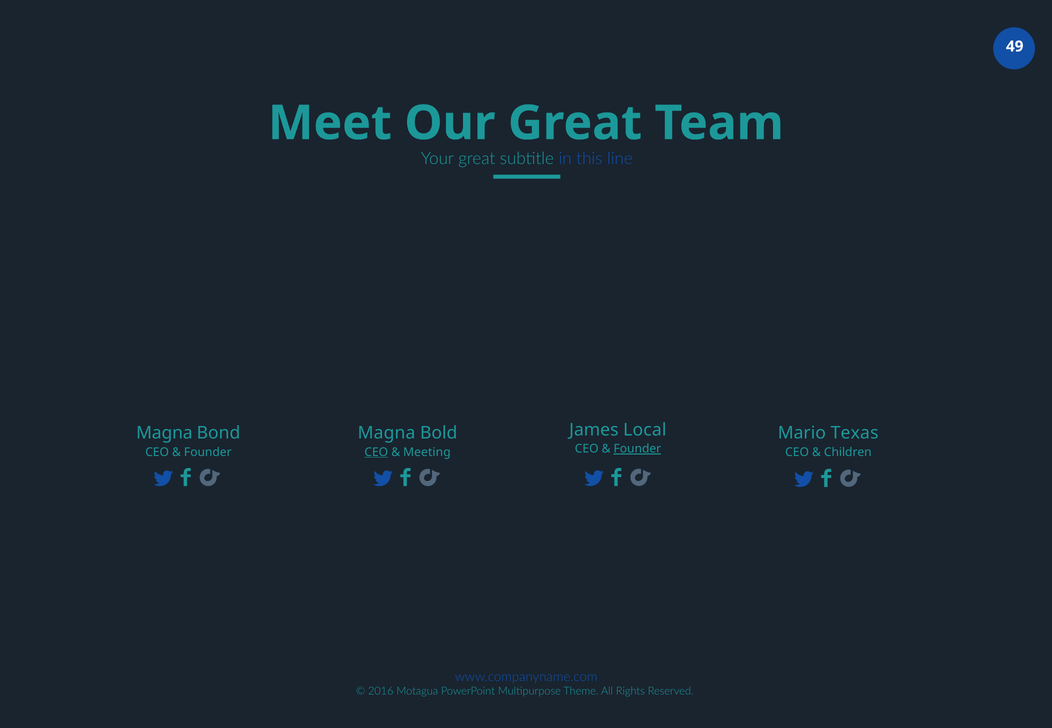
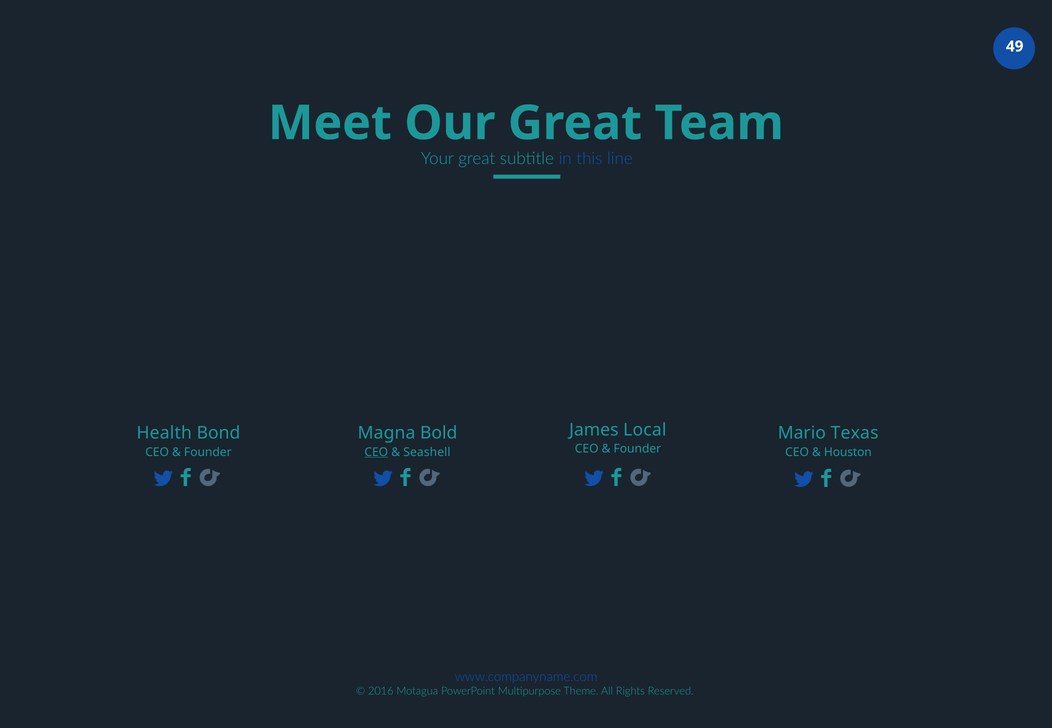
Magna at (164, 433): Magna -> Health
Founder at (637, 449) underline: present -> none
Meeting: Meeting -> Seashell
Children: Children -> Houston
